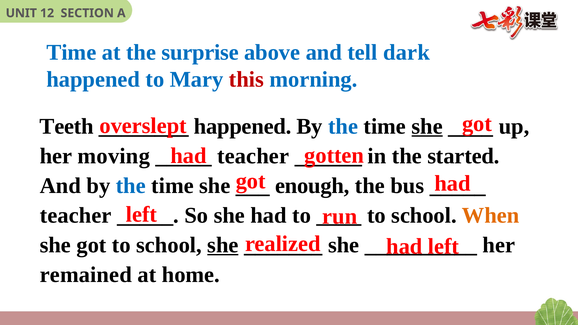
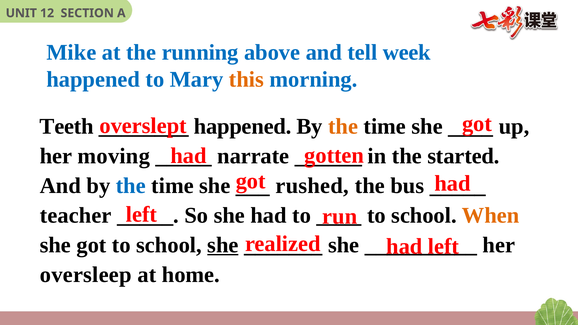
Time at (71, 52): Time -> Mike
surprise: surprise -> running
dark: dark -> week
this colour: red -> orange
the at (343, 126) colour: blue -> orange
she at (427, 126) underline: present -> none
teacher at (253, 156): teacher -> narrate
enough: enough -> rushed
remained: remained -> oversleep
